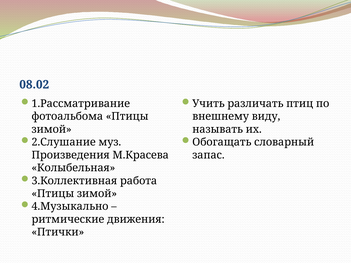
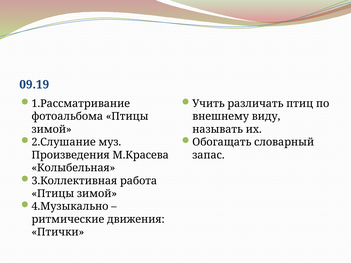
08.02: 08.02 -> 09.19
